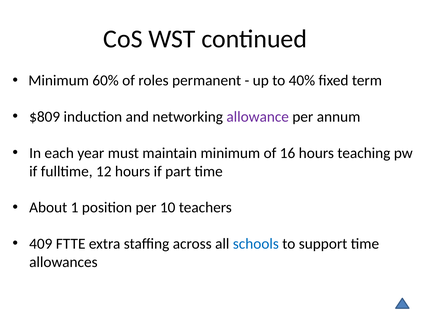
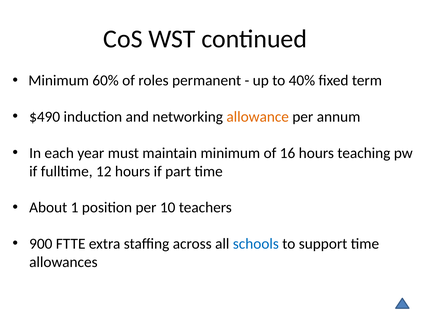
$809: $809 -> $490
allowance colour: purple -> orange
409: 409 -> 900
